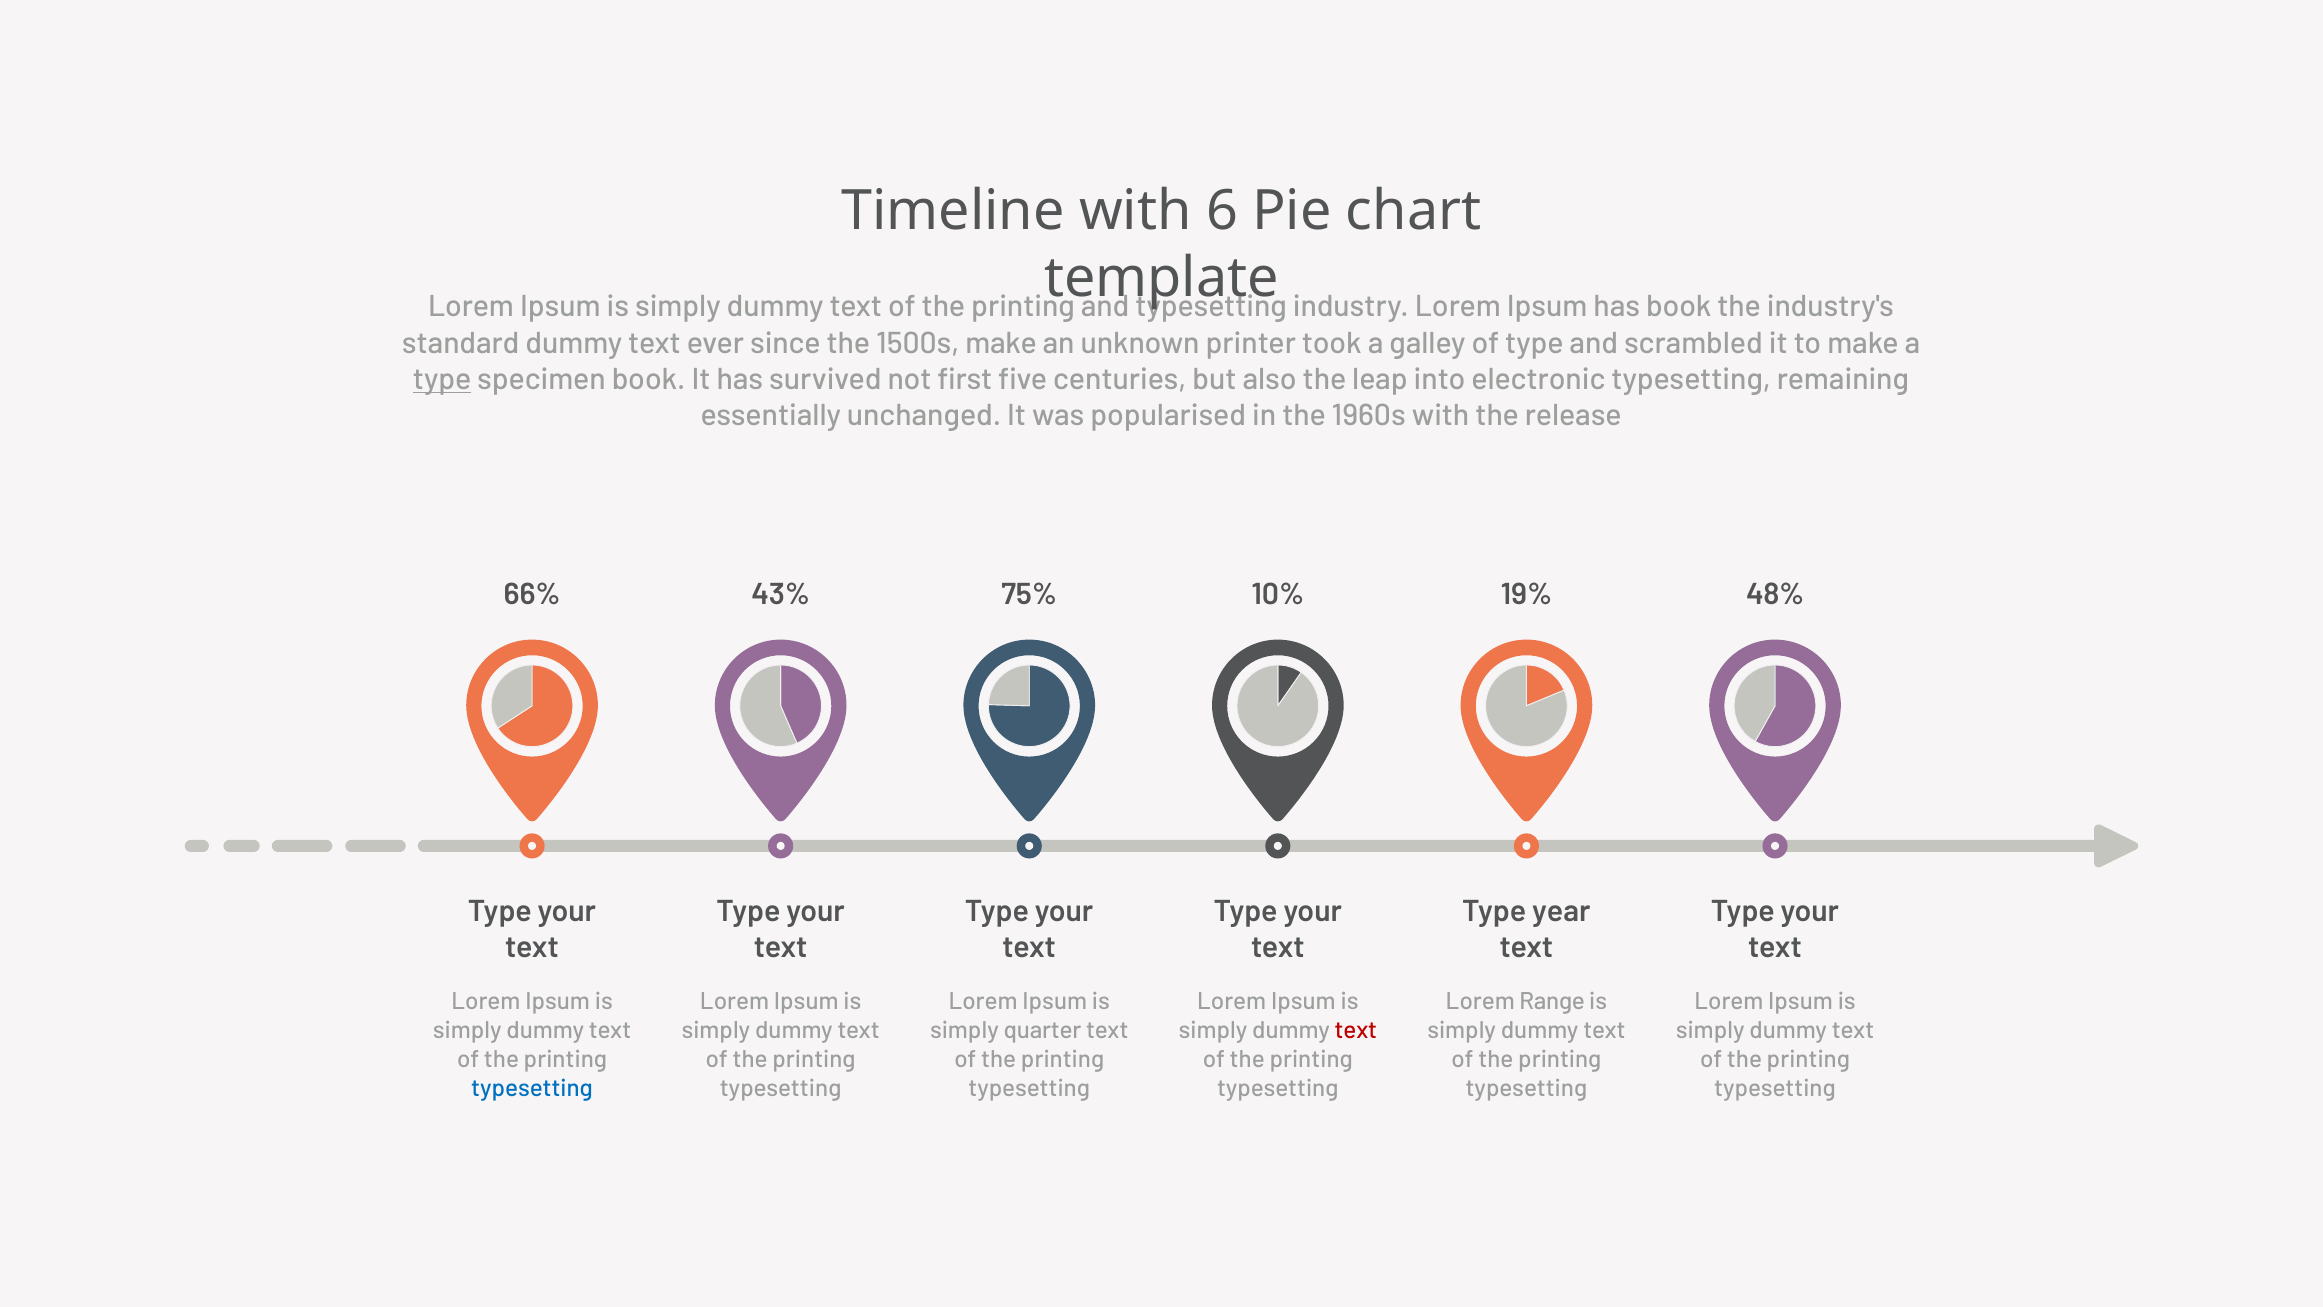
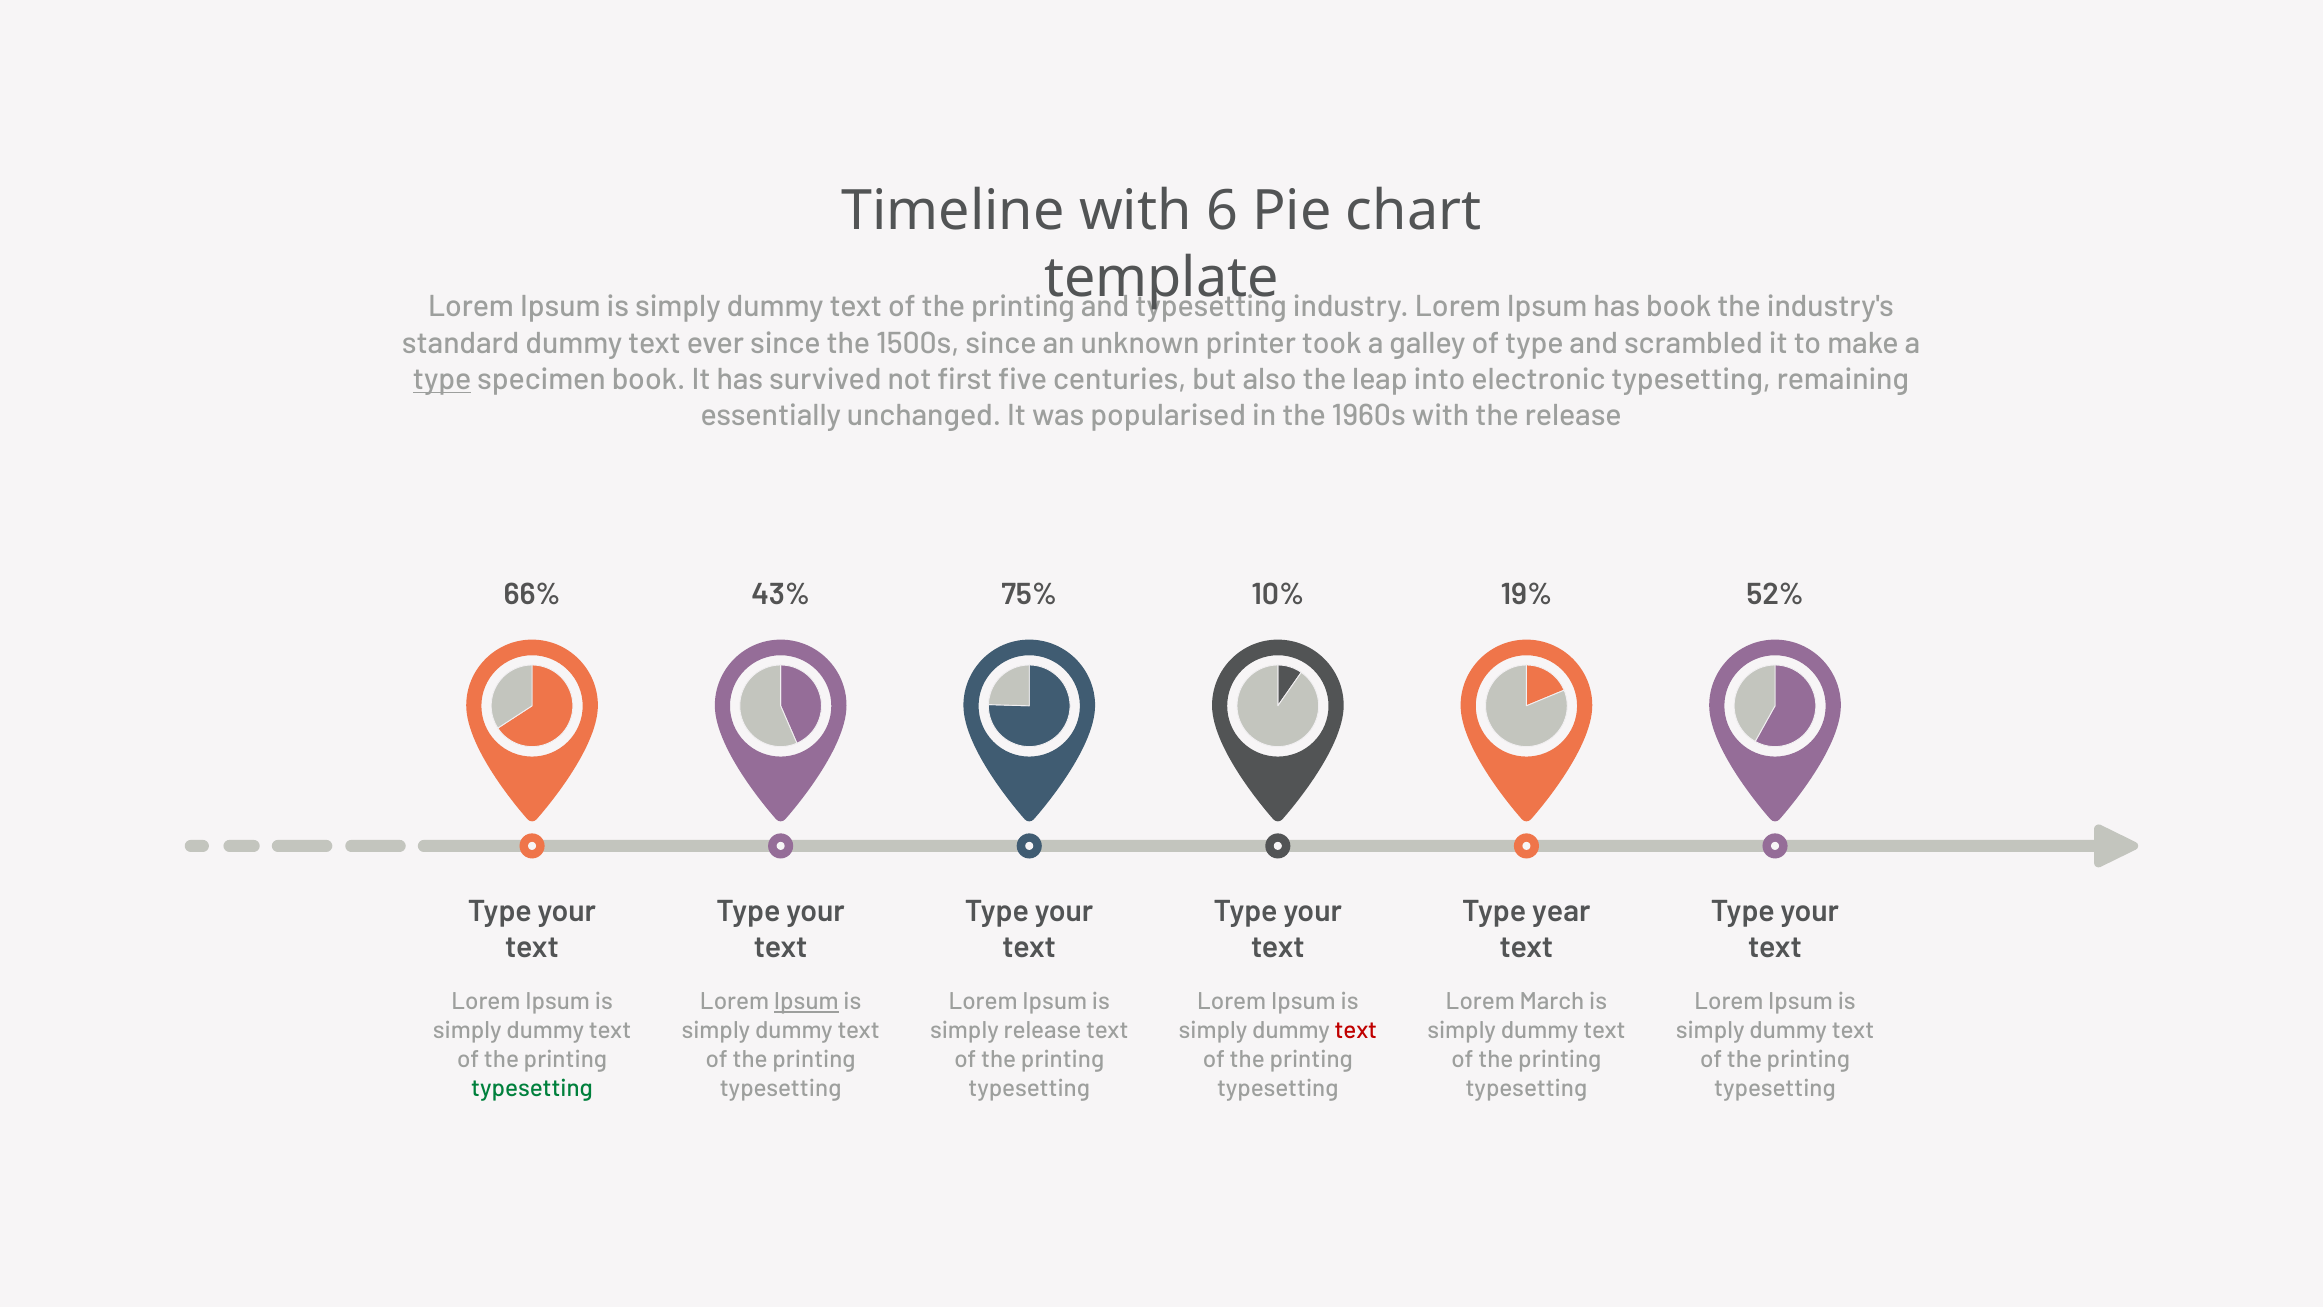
1500s make: make -> since
48%: 48% -> 52%
Ipsum at (806, 1001) underline: none -> present
Range: Range -> March
simply quarter: quarter -> release
typesetting at (532, 1088) colour: blue -> green
